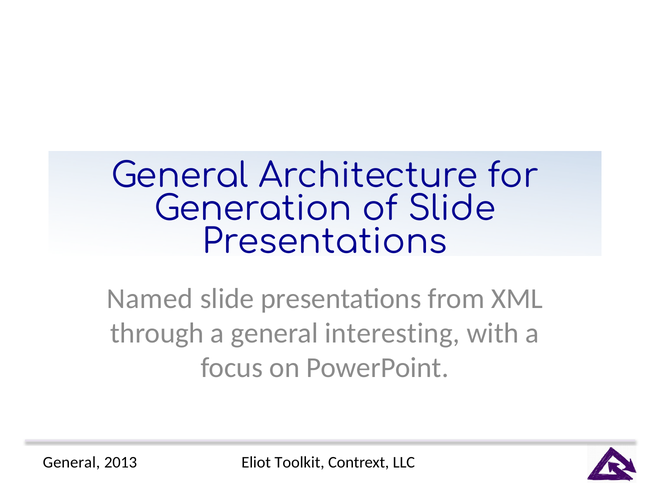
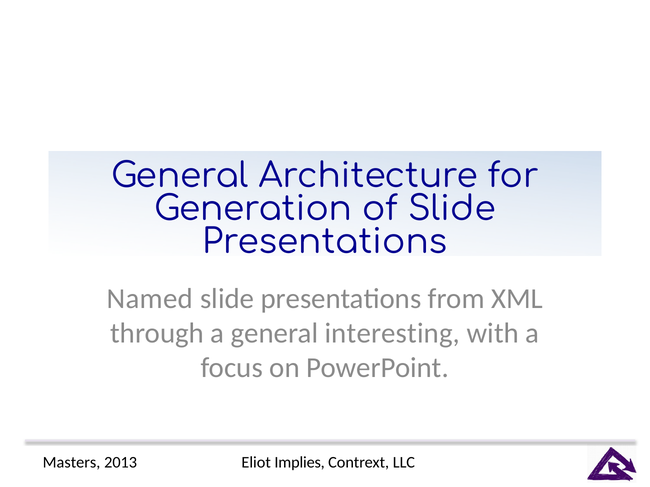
General at (71, 463): General -> Masters
Toolkit: Toolkit -> Implies
